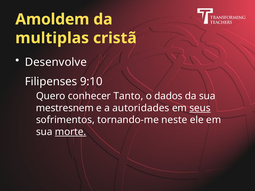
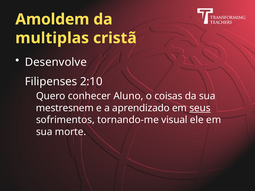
9:10: 9:10 -> 2:10
Tanto: Tanto -> Aluno
dados: dados -> coisas
autoridades: autoridades -> aprendizado
neste: neste -> visual
morte underline: present -> none
